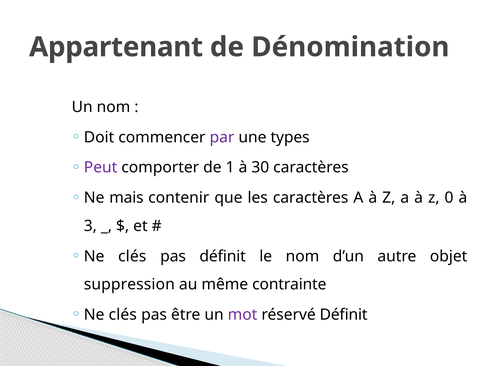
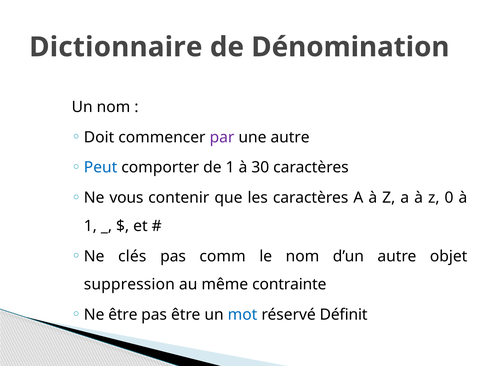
Appartenant: Appartenant -> Dictionnaire
une types: types -> autre
Peut colour: purple -> blue
mais: mais -> vous
3 at (90, 226): 3 -> 1
pas définit: définit -> comm
clés at (123, 315): clés -> être
mot colour: purple -> blue
